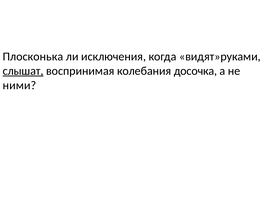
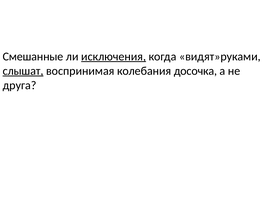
Плосконька: Плосконька -> Смешанные
исключения underline: none -> present
ними: ними -> друга
